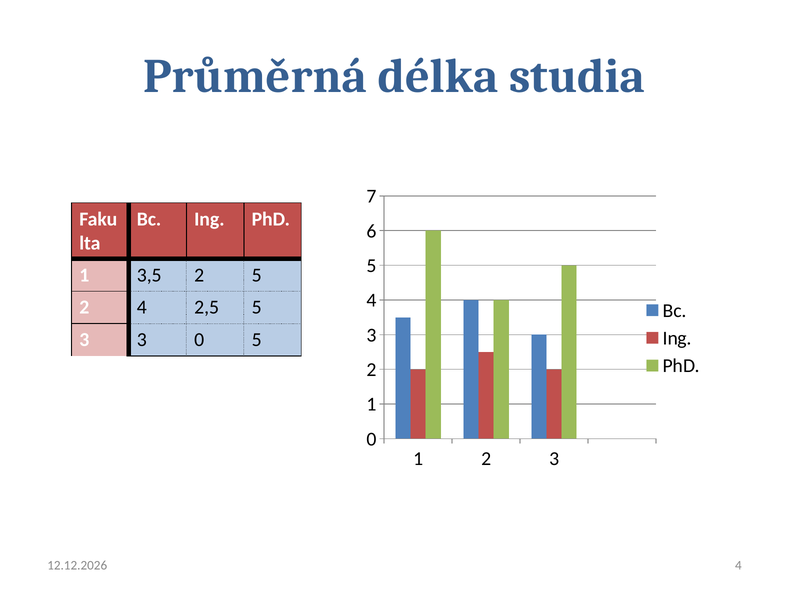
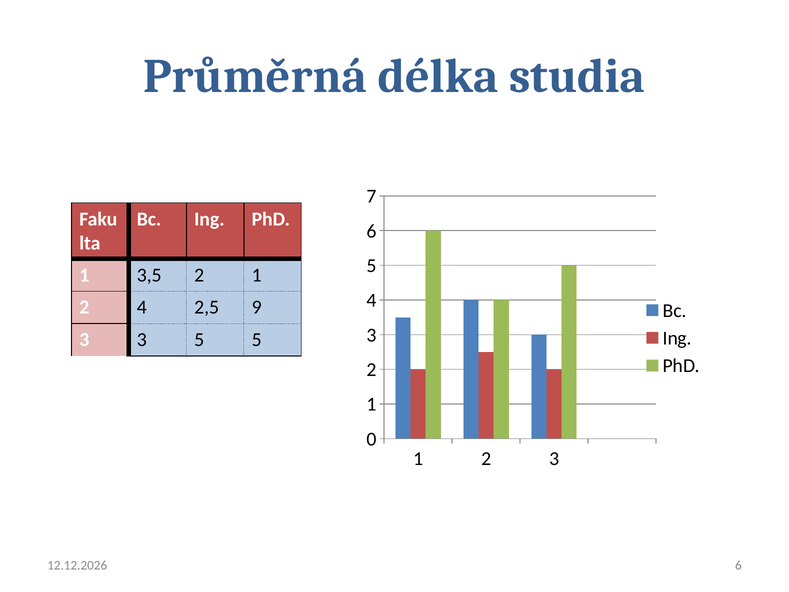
2 5: 5 -> 1
2,5 5: 5 -> 9
3 3 0: 0 -> 5
4 at (738, 565): 4 -> 6
